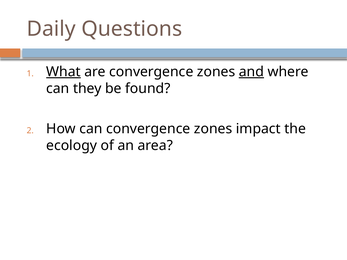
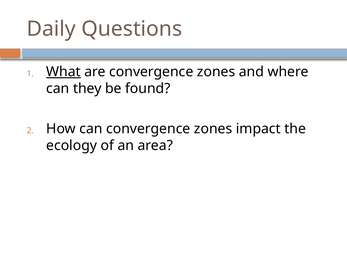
and underline: present -> none
